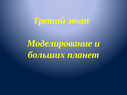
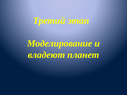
больших: больших -> владеют
